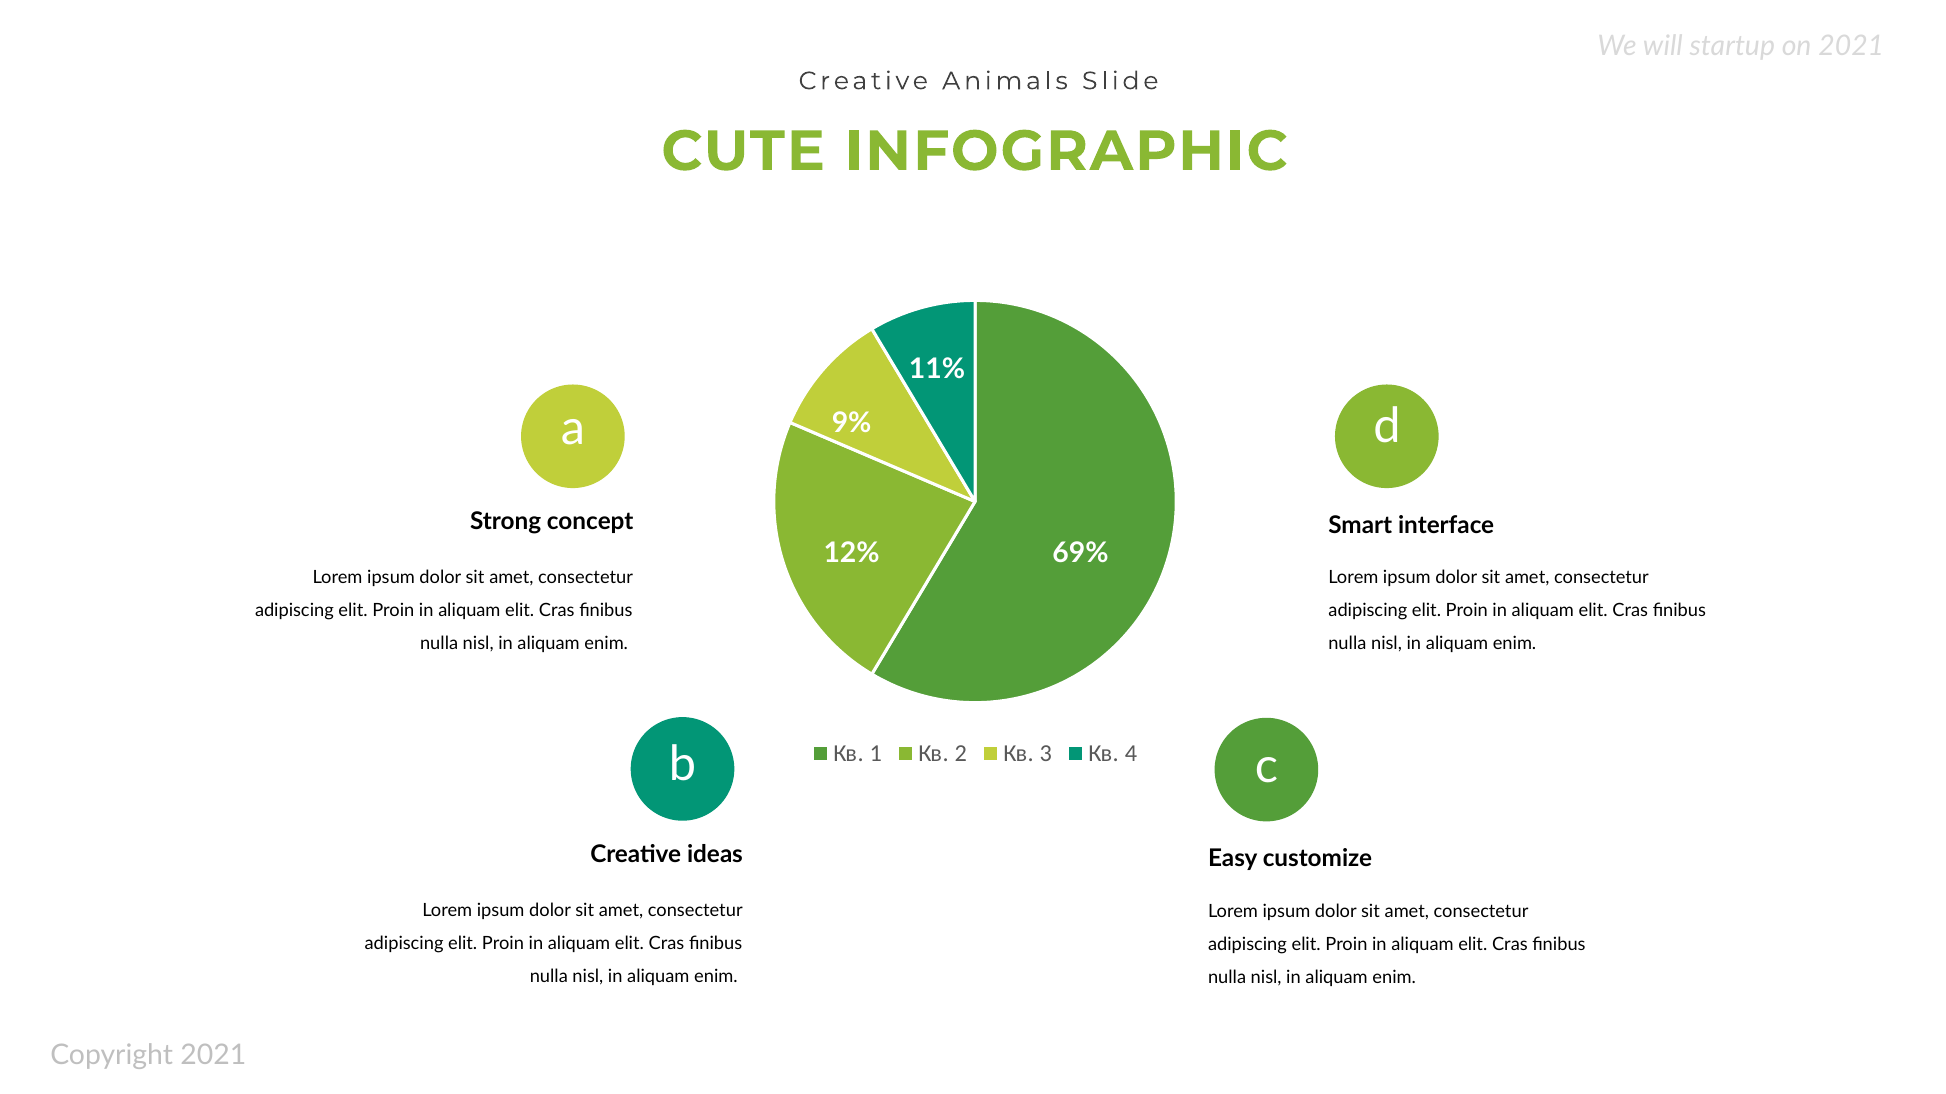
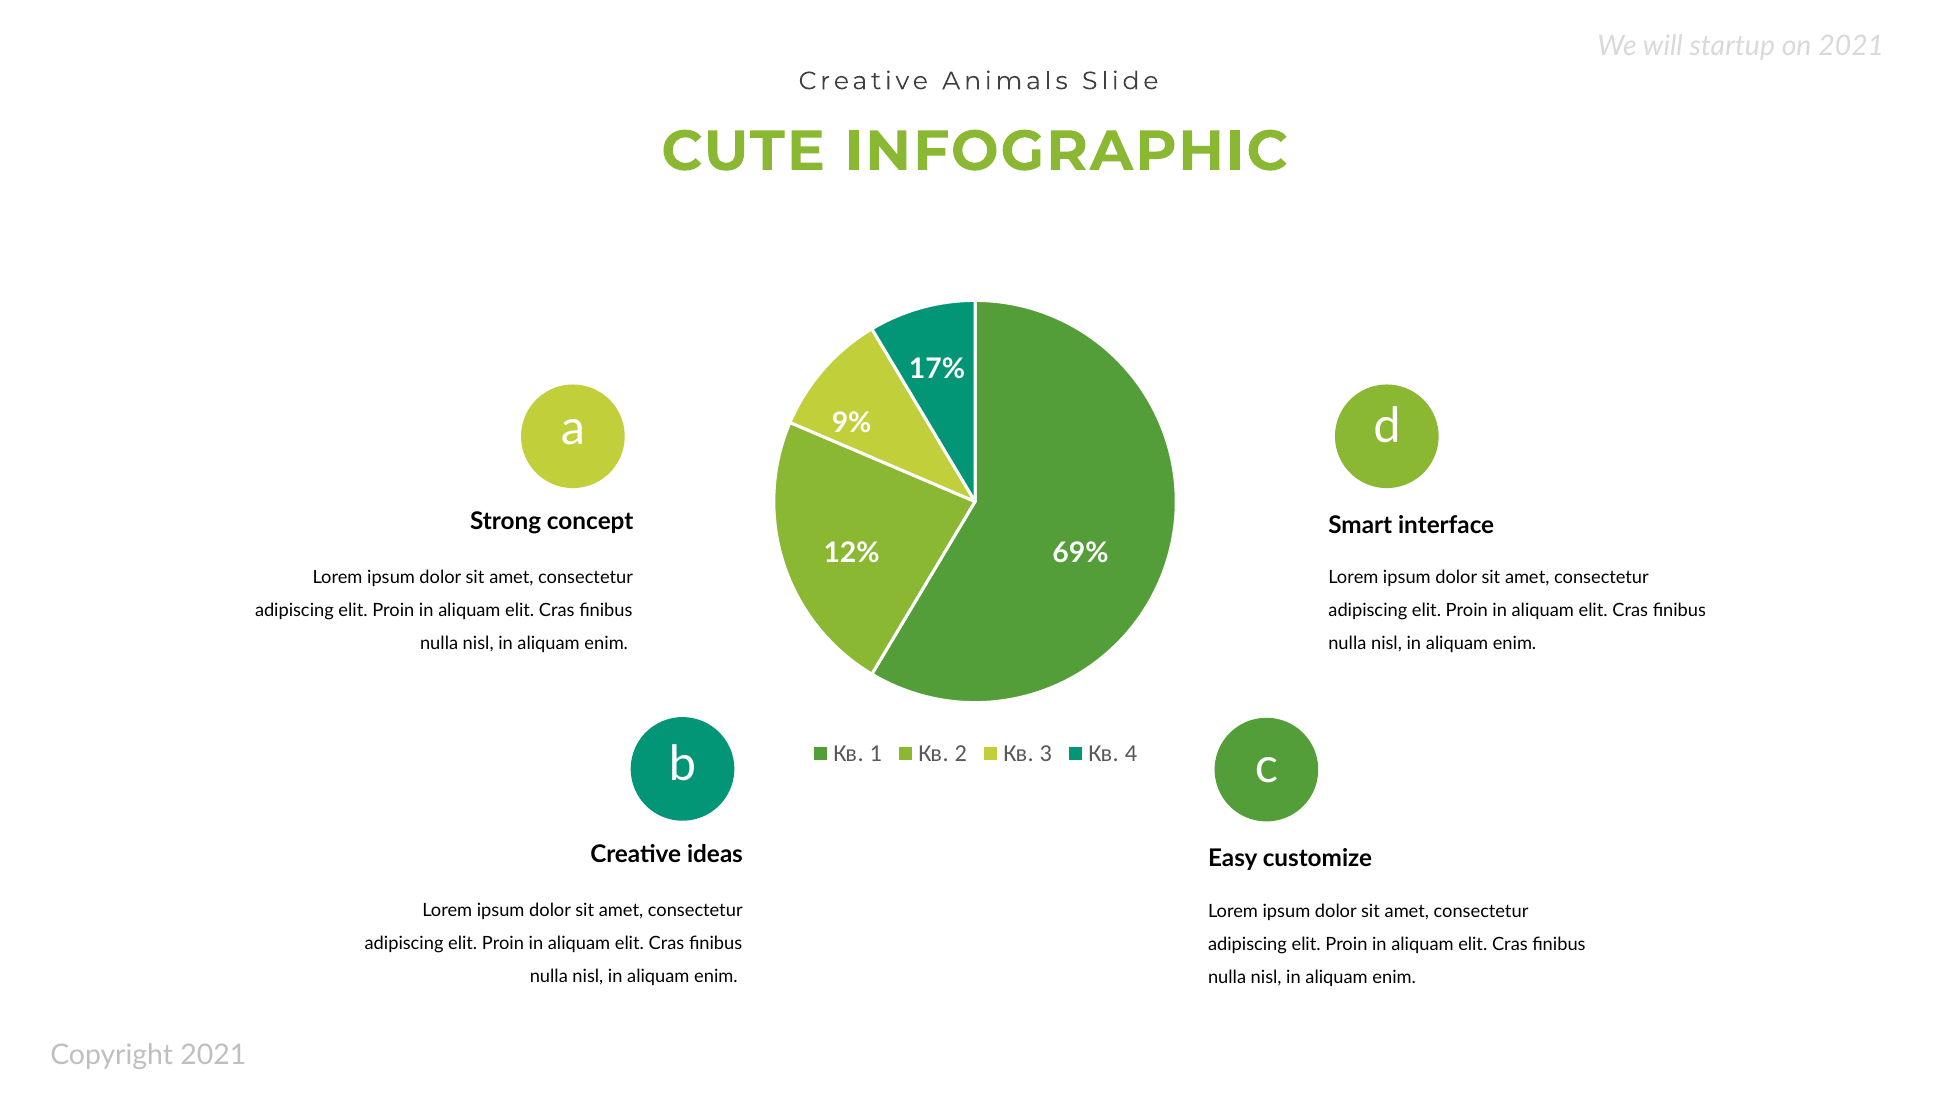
11%: 11% -> 17%
